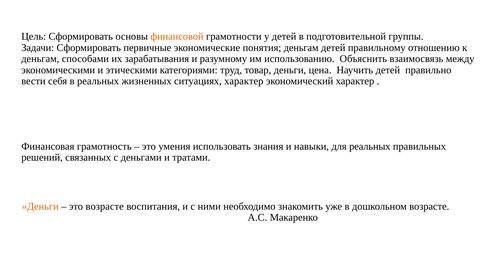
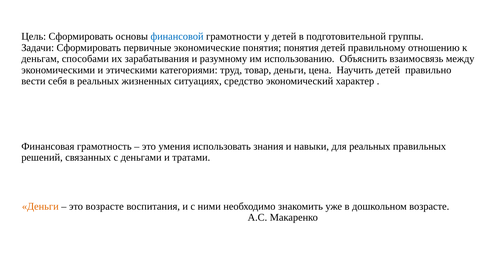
финансовой colour: orange -> blue
понятия деньгам: деньгам -> понятия
ситуациях характер: характер -> средство
